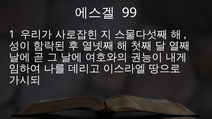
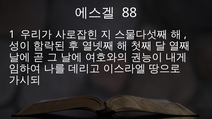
99: 99 -> 88
